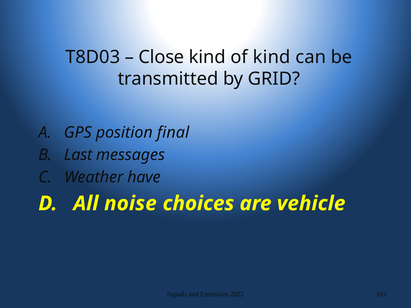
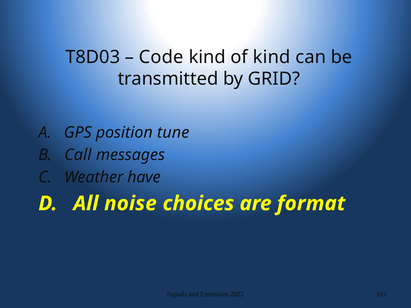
Close: Close -> Code
final: final -> tune
Last: Last -> Call
vehicle: vehicle -> format
